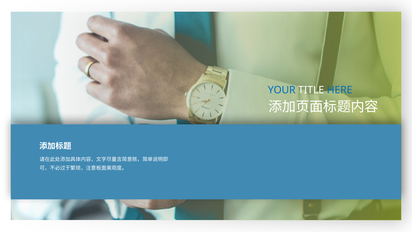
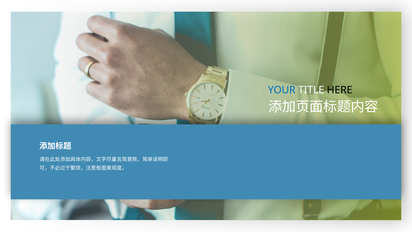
HERE colour: blue -> black
